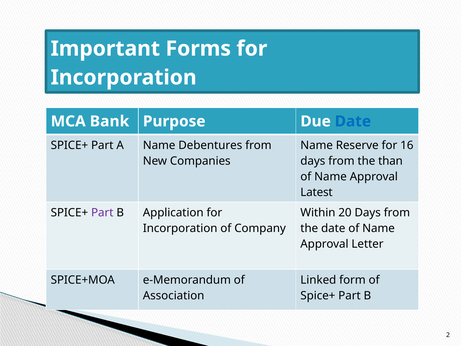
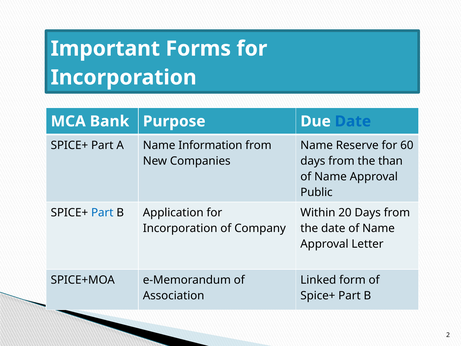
Debentures: Debentures -> Information
16: 16 -> 60
Latest: Latest -> Public
Part at (102, 213) colour: purple -> blue
